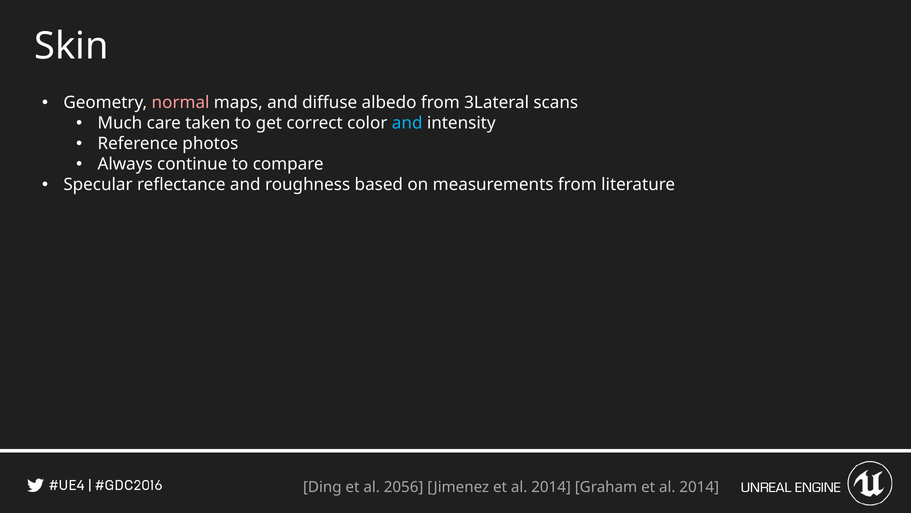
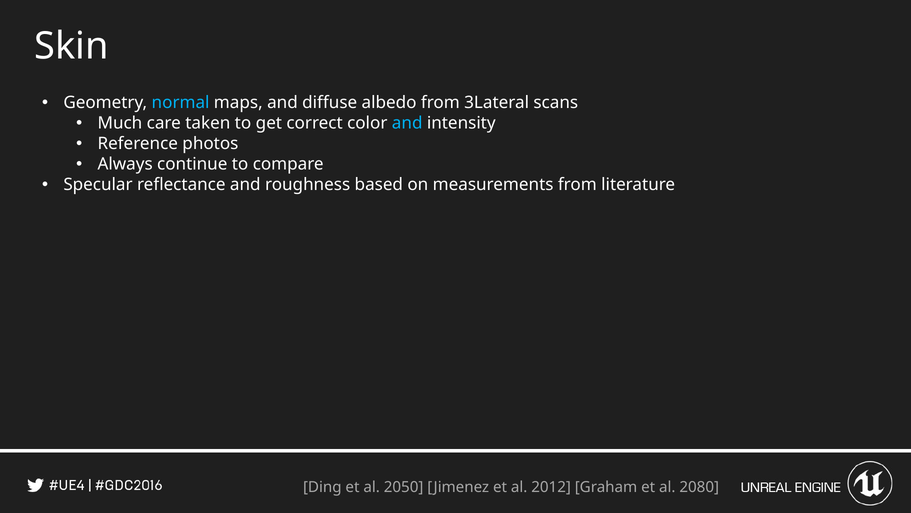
normal colour: pink -> light blue
2056: 2056 -> 2050
Jimenez et al 2014: 2014 -> 2012
Graham et al 2014: 2014 -> 2080
